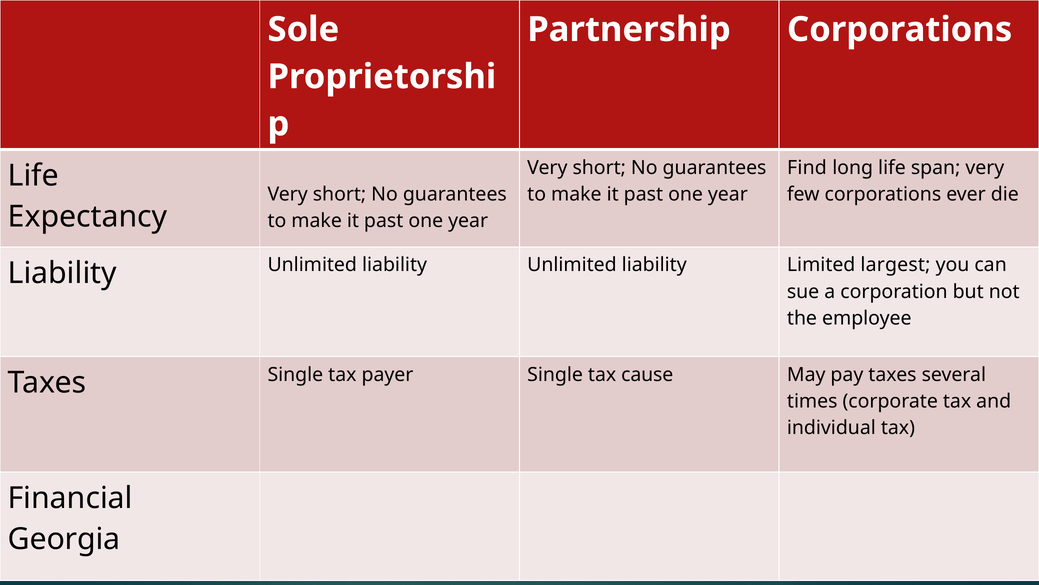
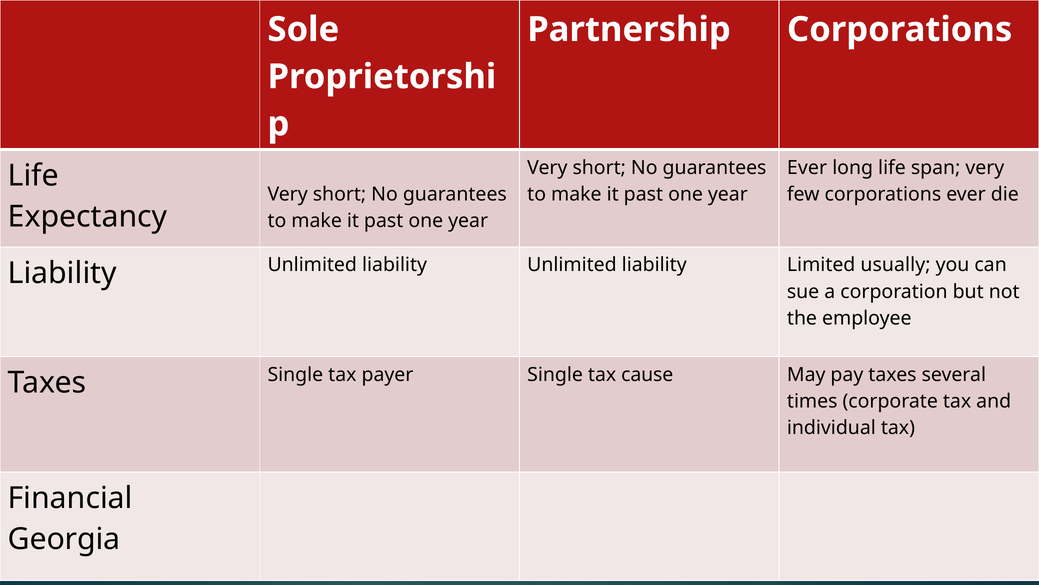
Find at (807, 168): Find -> Ever
largest: largest -> usually
